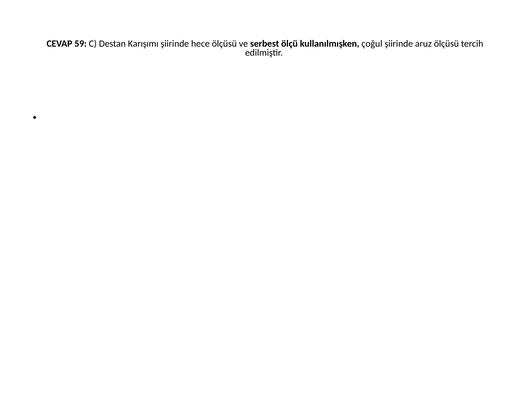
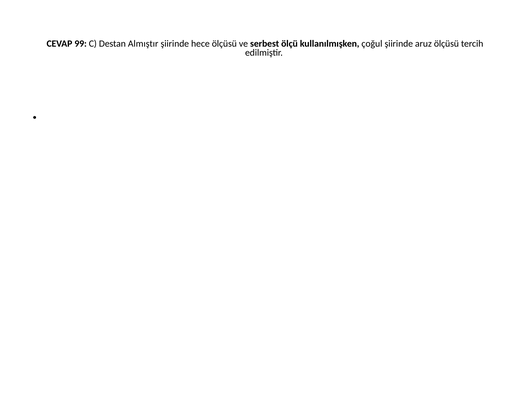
59: 59 -> 99
Karışımı: Karışımı -> Almıştır
